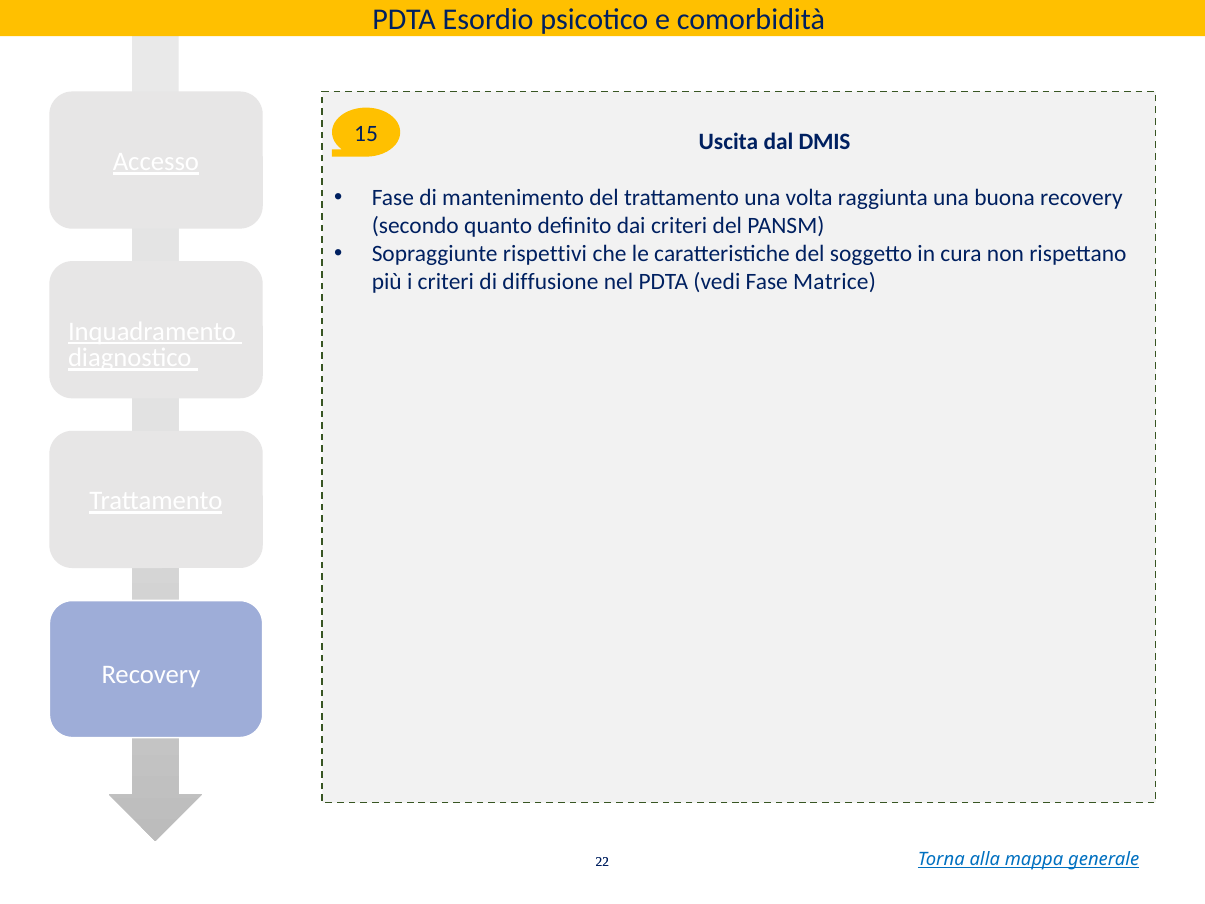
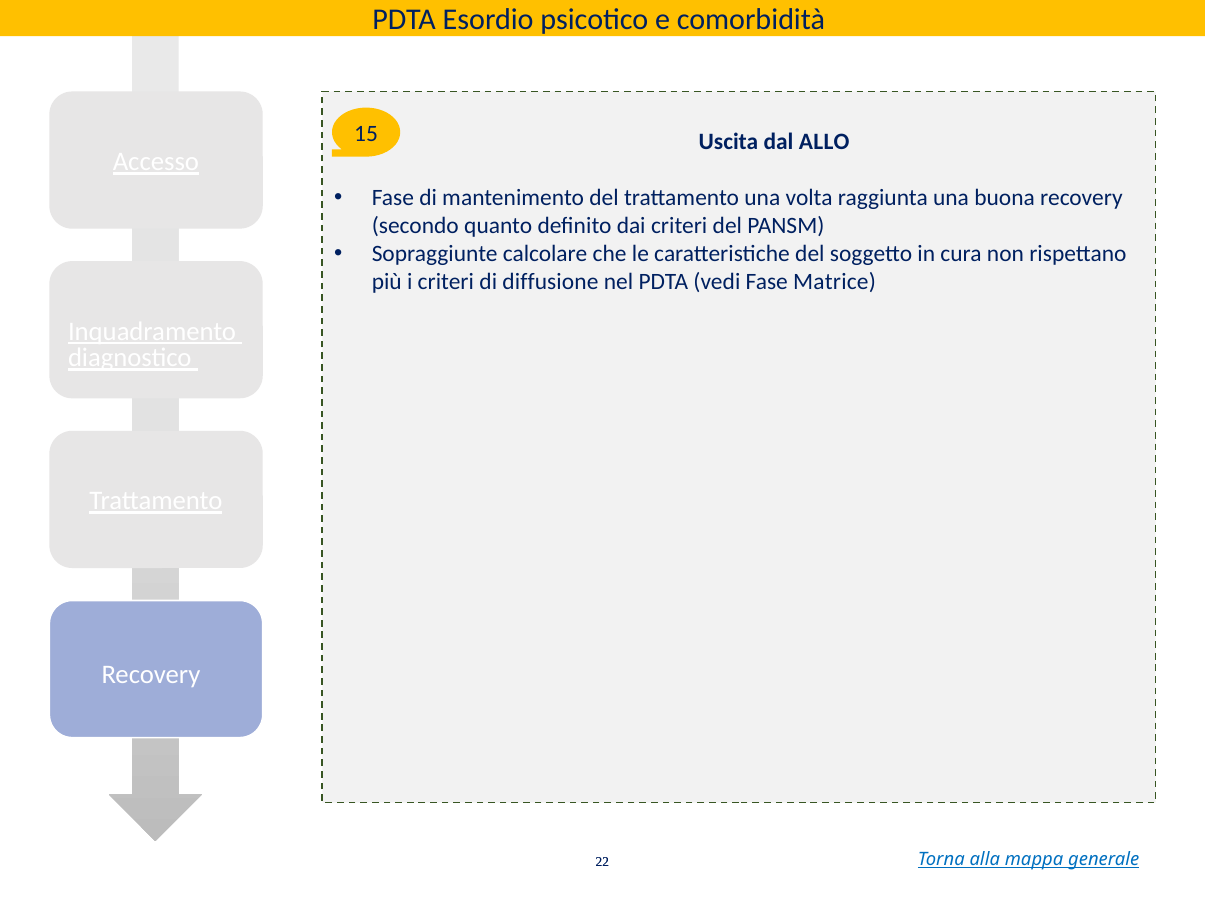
DMIS: DMIS -> ALLO
rispettivi: rispettivi -> calcolare
